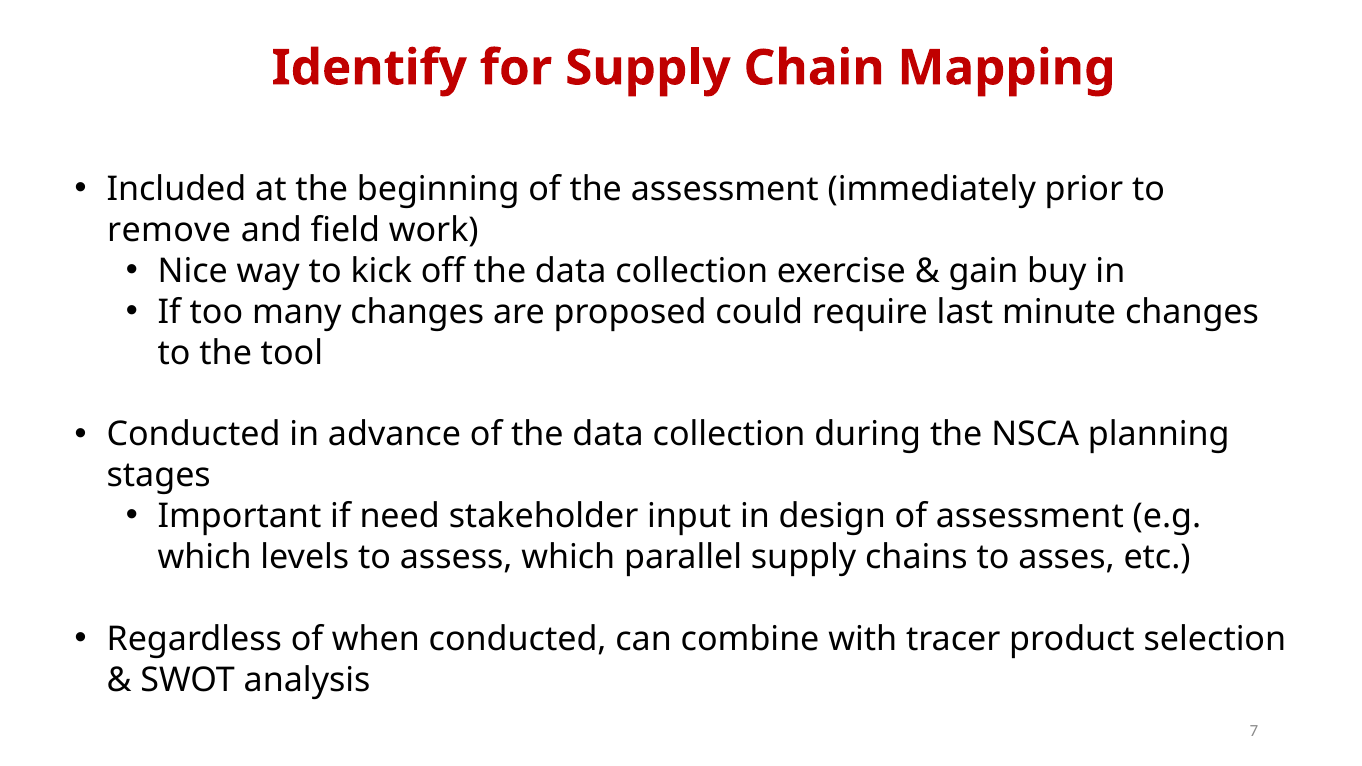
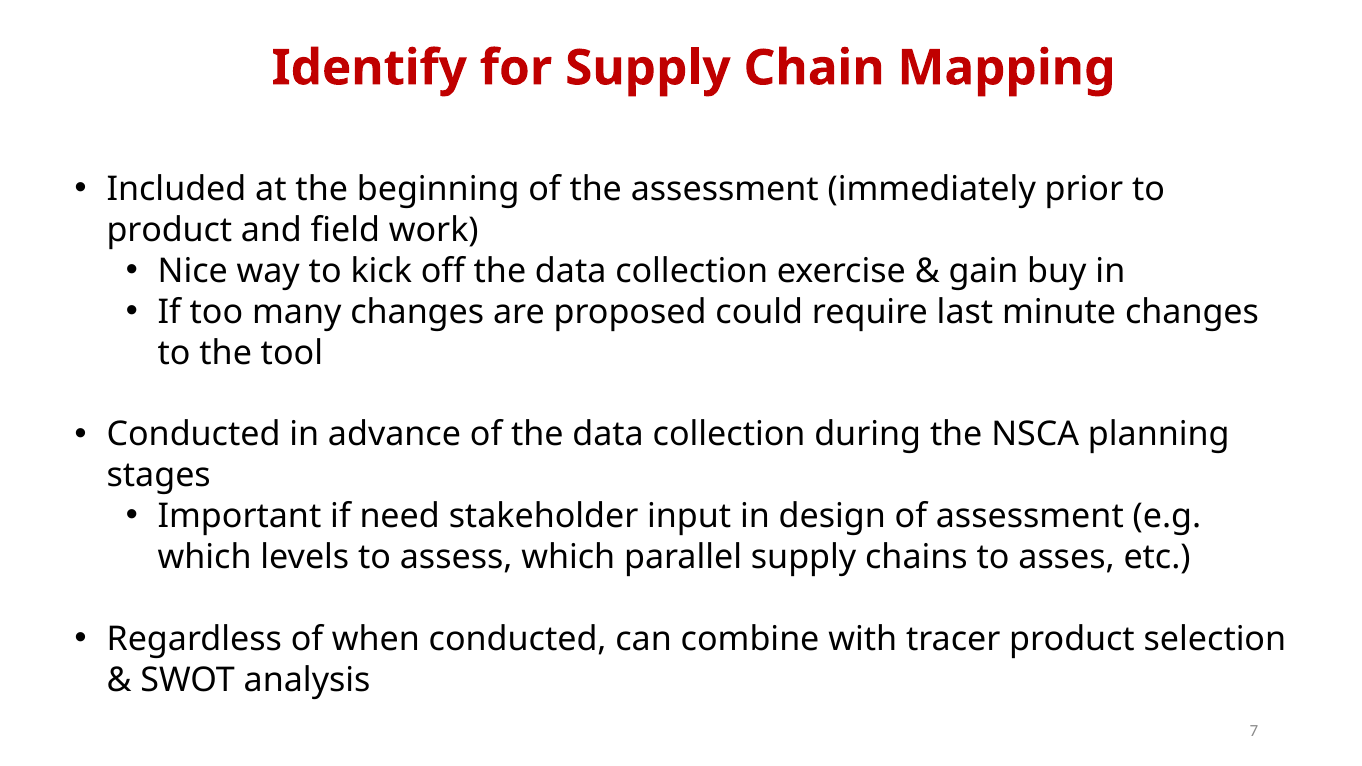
remove at (169, 230): remove -> product
